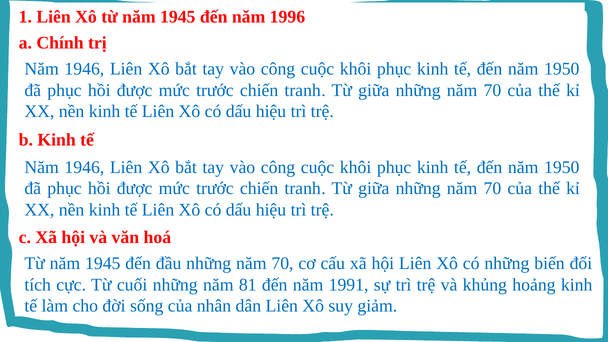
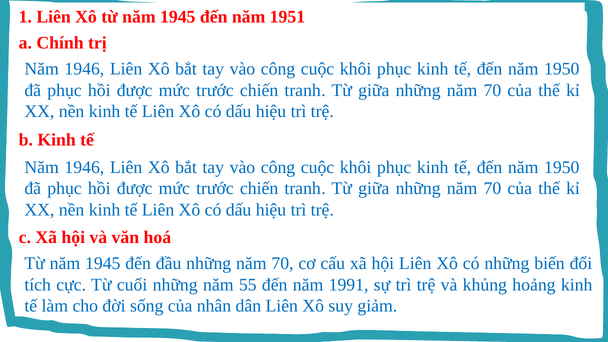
1996: 1996 -> 1951
81: 81 -> 55
